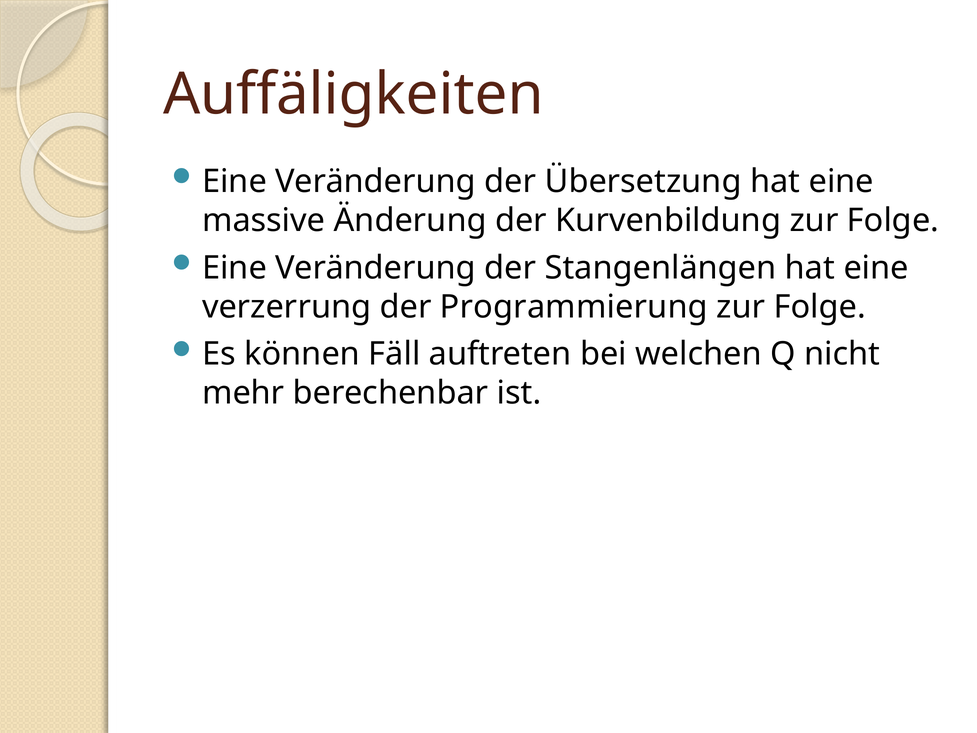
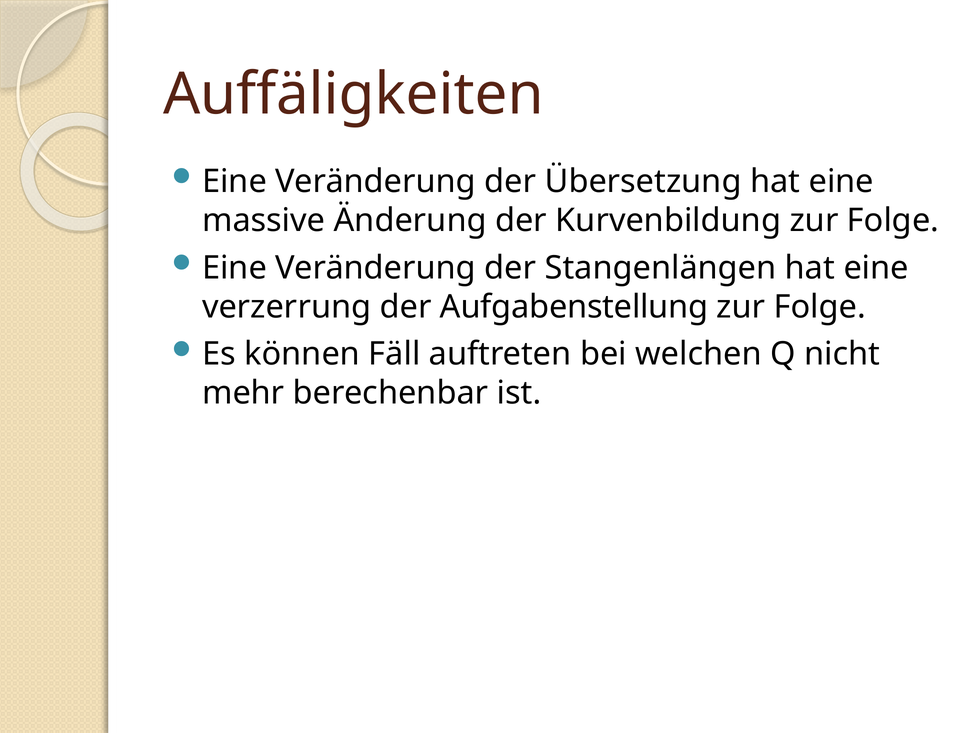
Programmierung: Programmierung -> Aufgabenstellung
